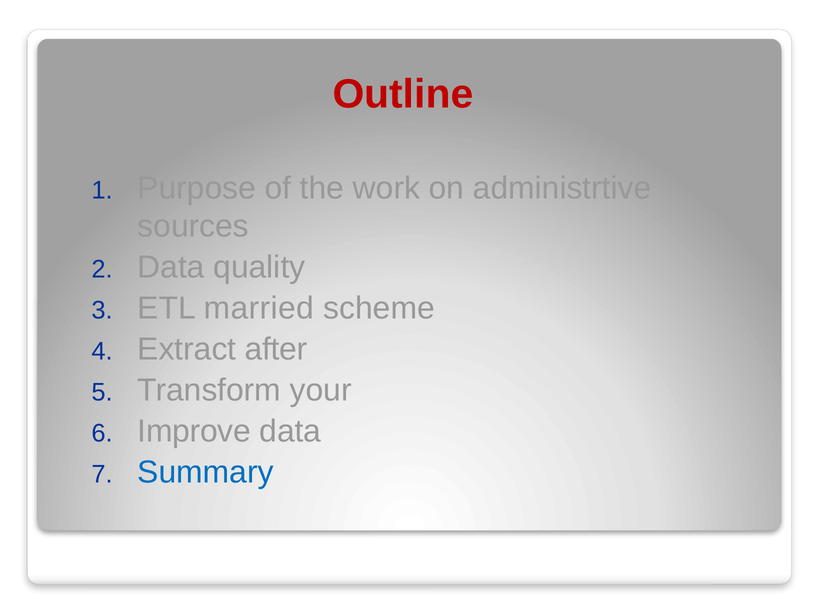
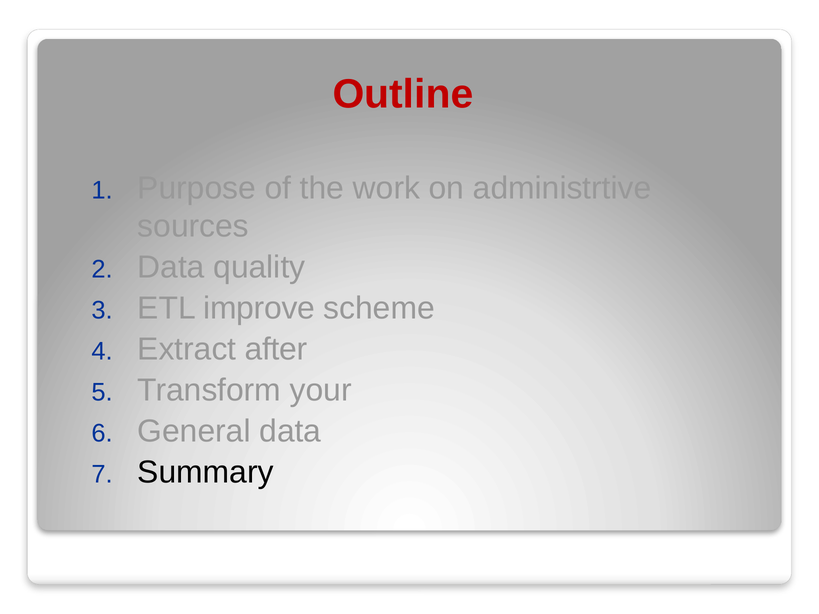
married: married -> improve
Improve: Improve -> General
Summary colour: blue -> black
